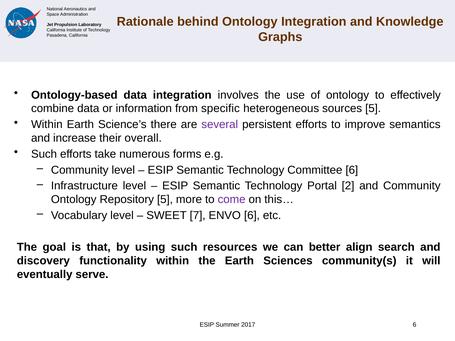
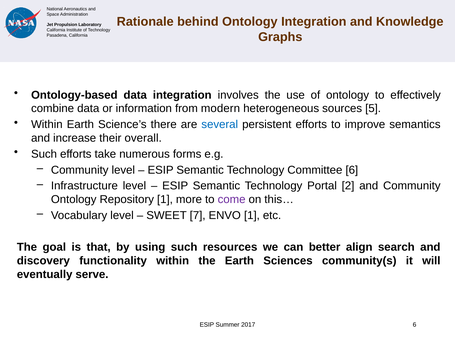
specific: specific -> modern
several colour: purple -> blue
Repository 5: 5 -> 1
ENVO 6: 6 -> 1
